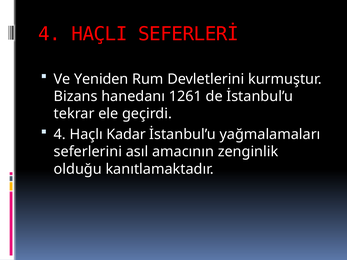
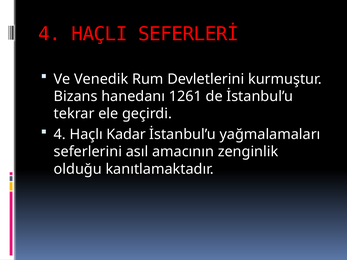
Yeniden: Yeniden -> Venedik
